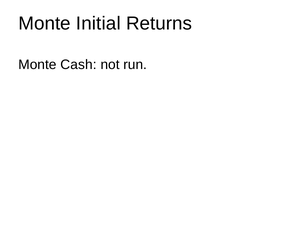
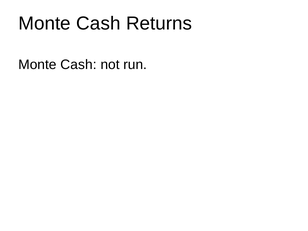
Initial at (98, 23): Initial -> Cash
